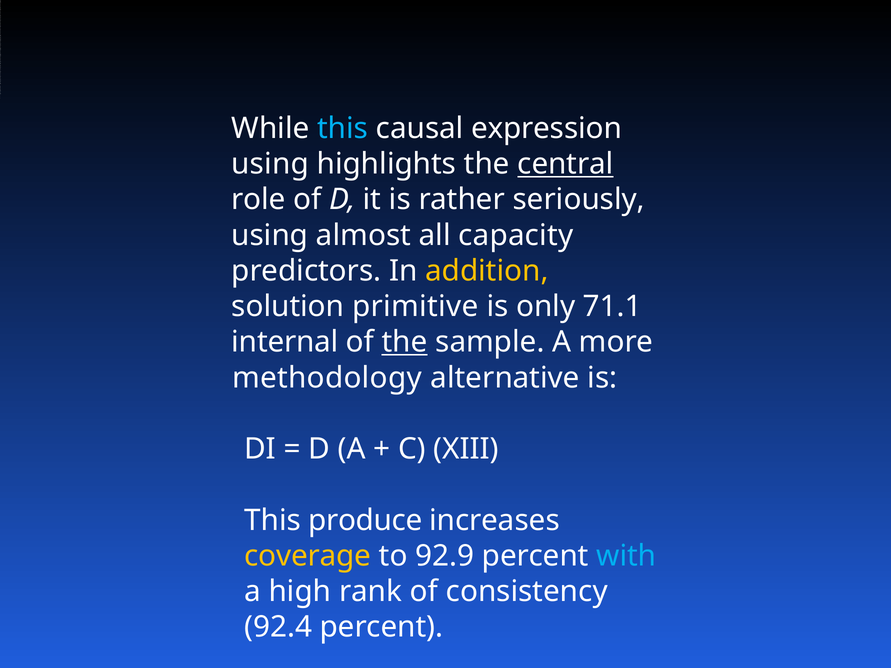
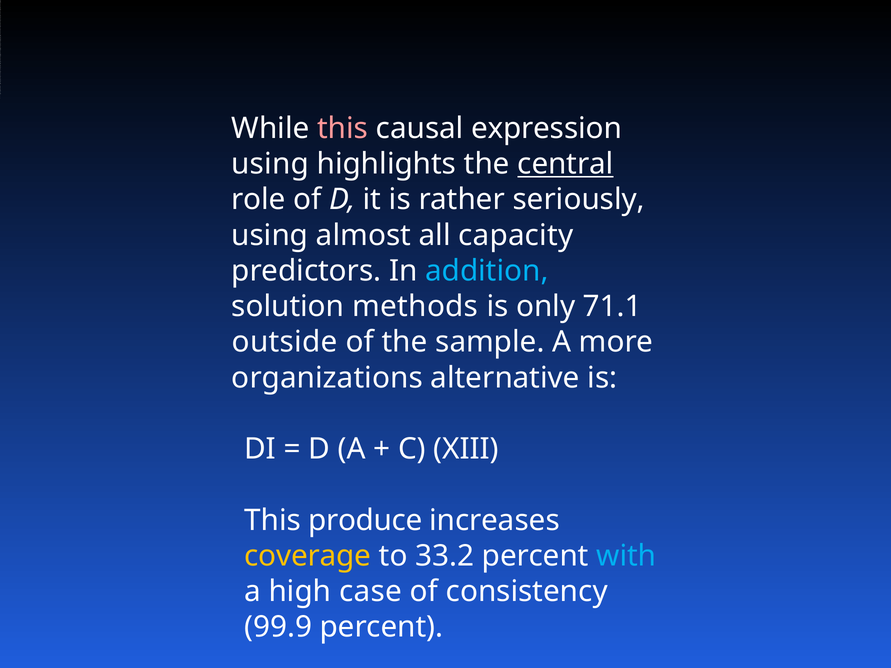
this at (343, 128) colour: light blue -> pink
addition colour: yellow -> light blue
primitive: primitive -> methods
internal: internal -> outside
the at (405, 342) underline: present -> none
methodology: methodology -> organizations
92.9: 92.9 -> 33.2
rank: rank -> case
92.4: 92.4 -> 99.9
